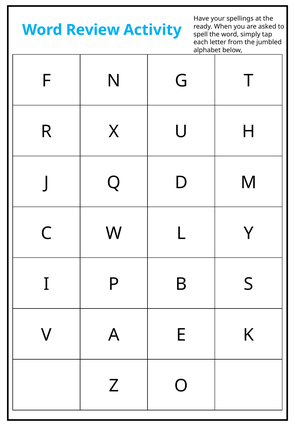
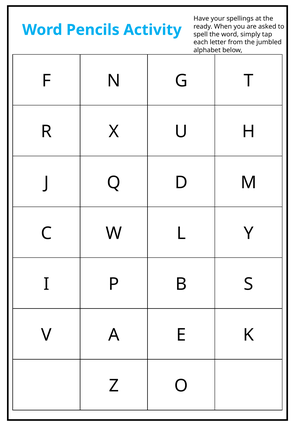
Review: Review -> Pencils
